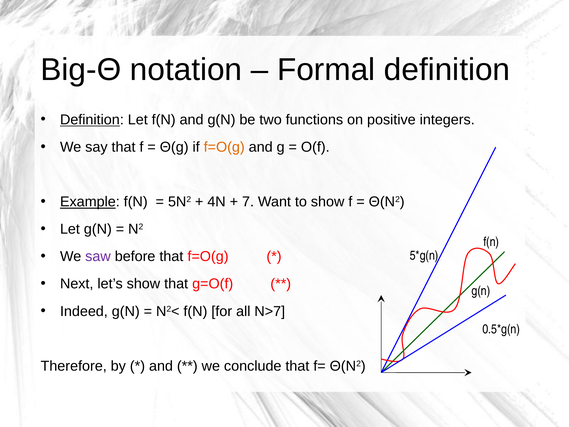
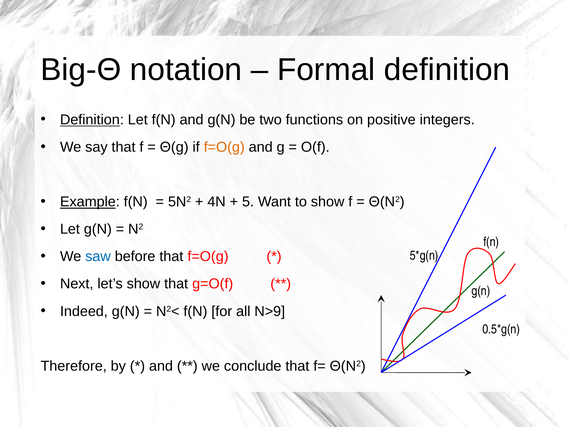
7: 7 -> 5
saw colour: purple -> blue
N>7: N>7 -> N>9
